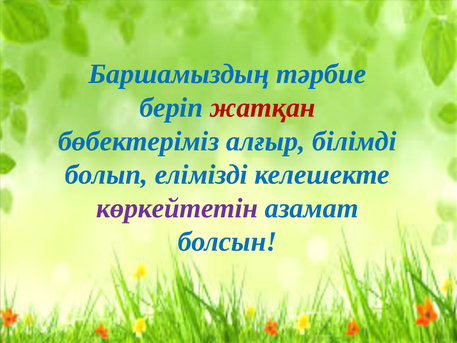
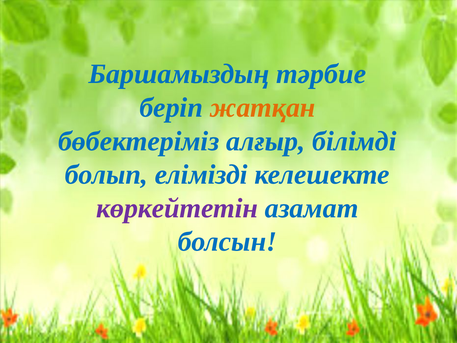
жатқан colour: red -> orange
